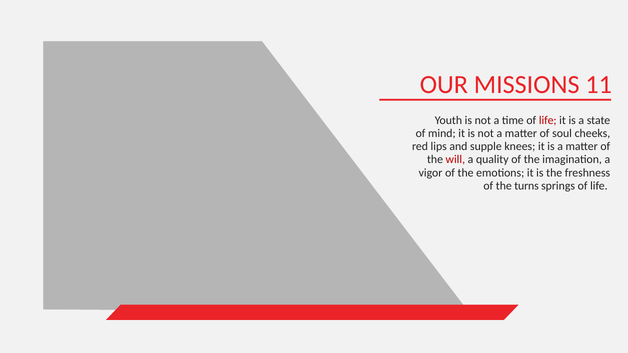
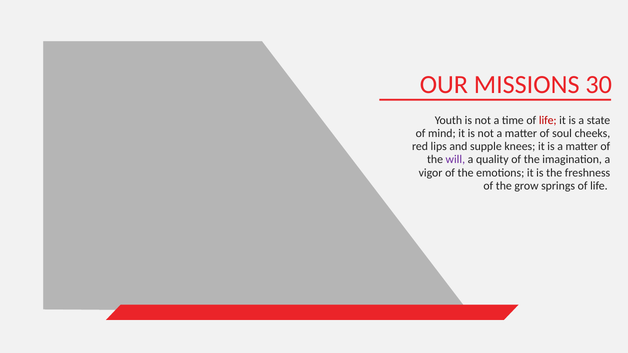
11: 11 -> 30
will colour: red -> purple
turns: turns -> grow
